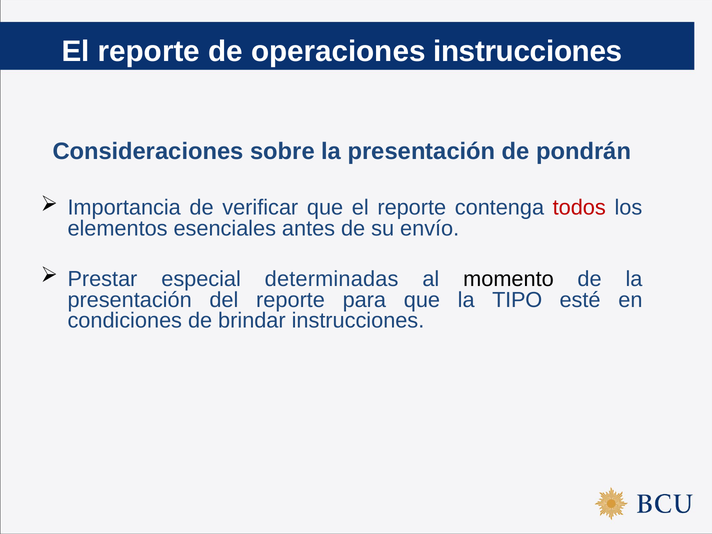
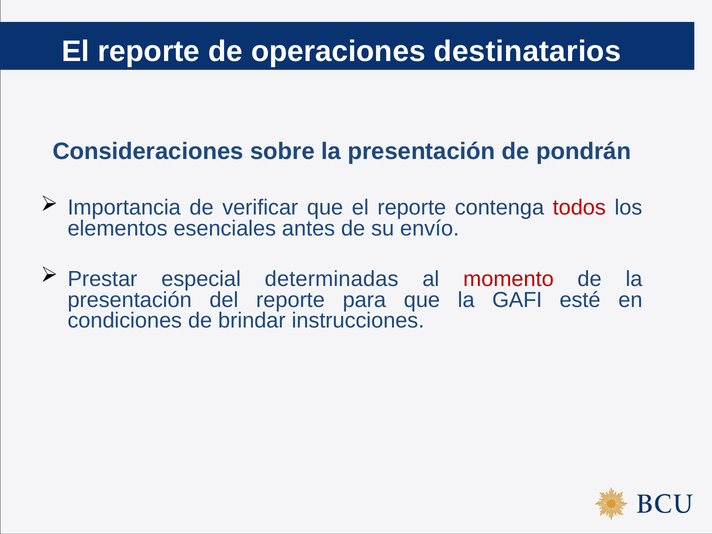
operaciones instrucciones: instrucciones -> destinatarios
momento colour: black -> red
TIPO: TIPO -> GAFI
